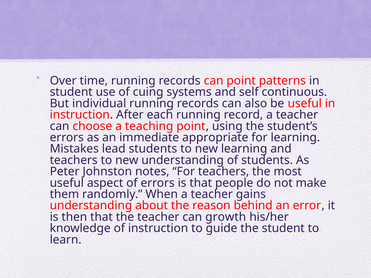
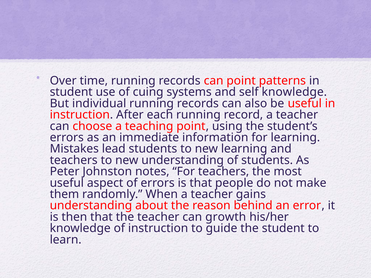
self continuous: continuous -> knowledge
appropriate: appropriate -> information
